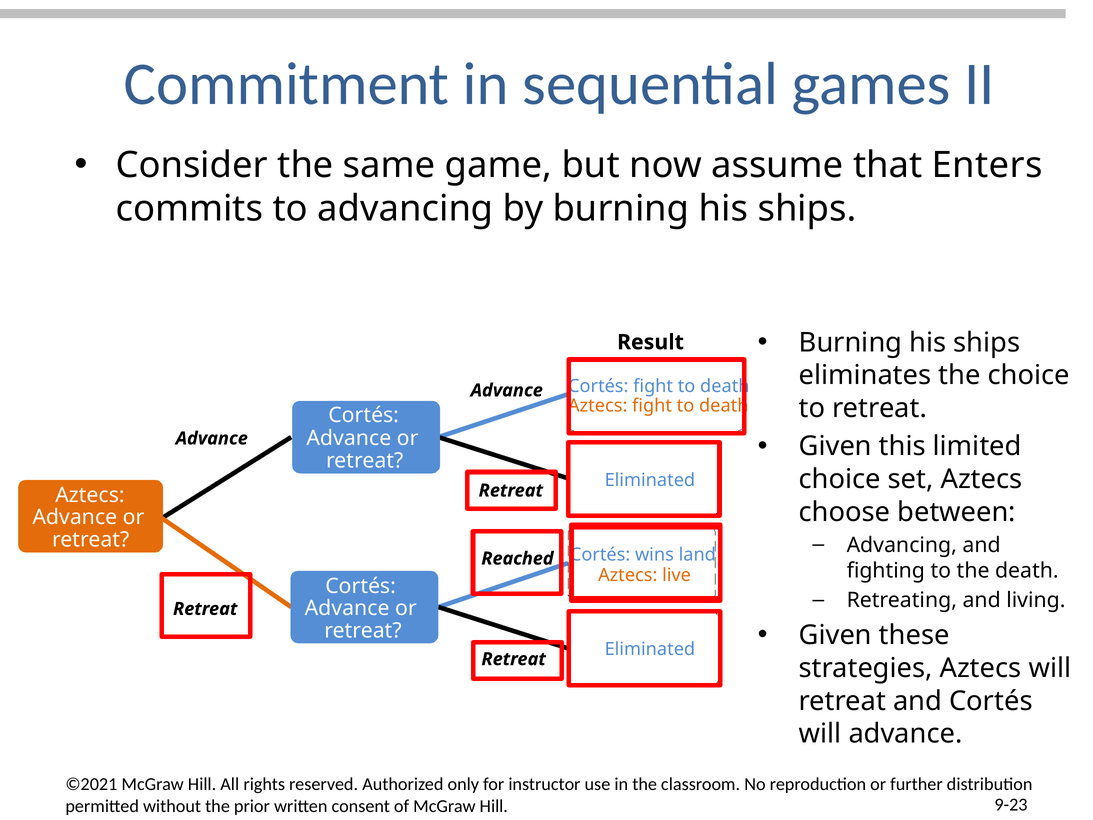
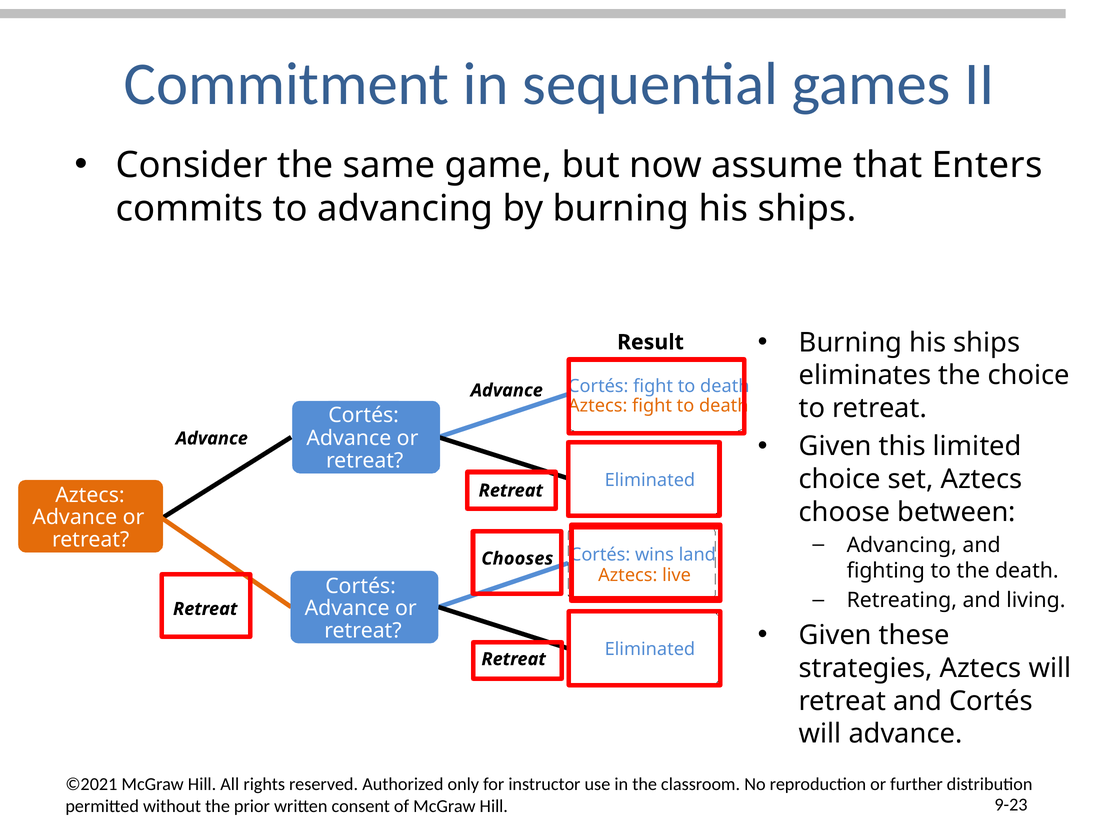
Reached: Reached -> Chooses
